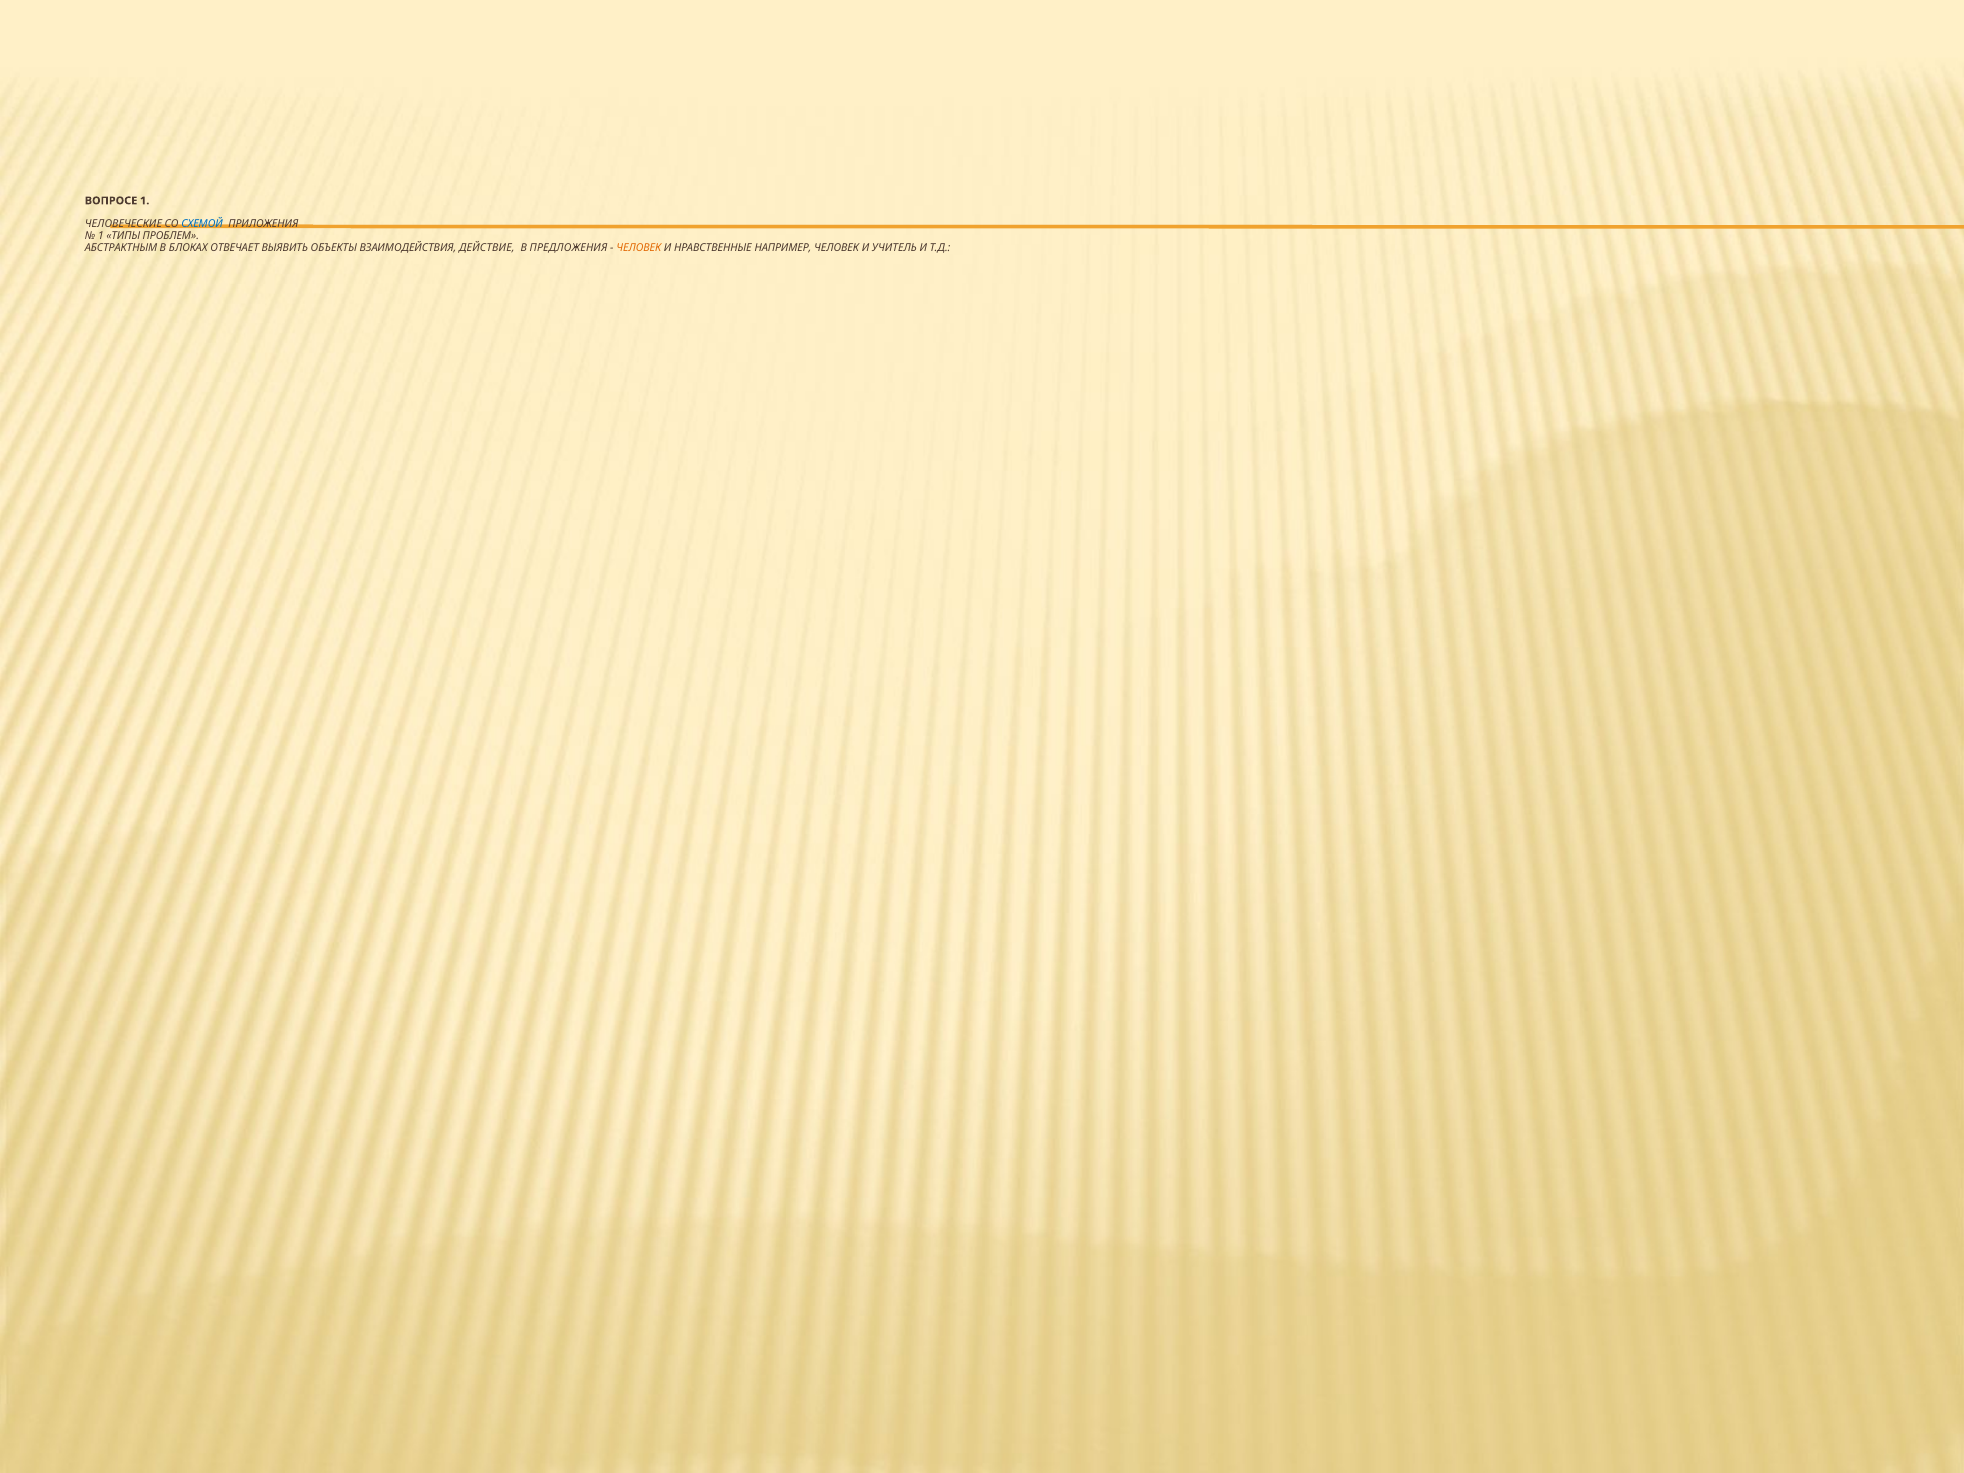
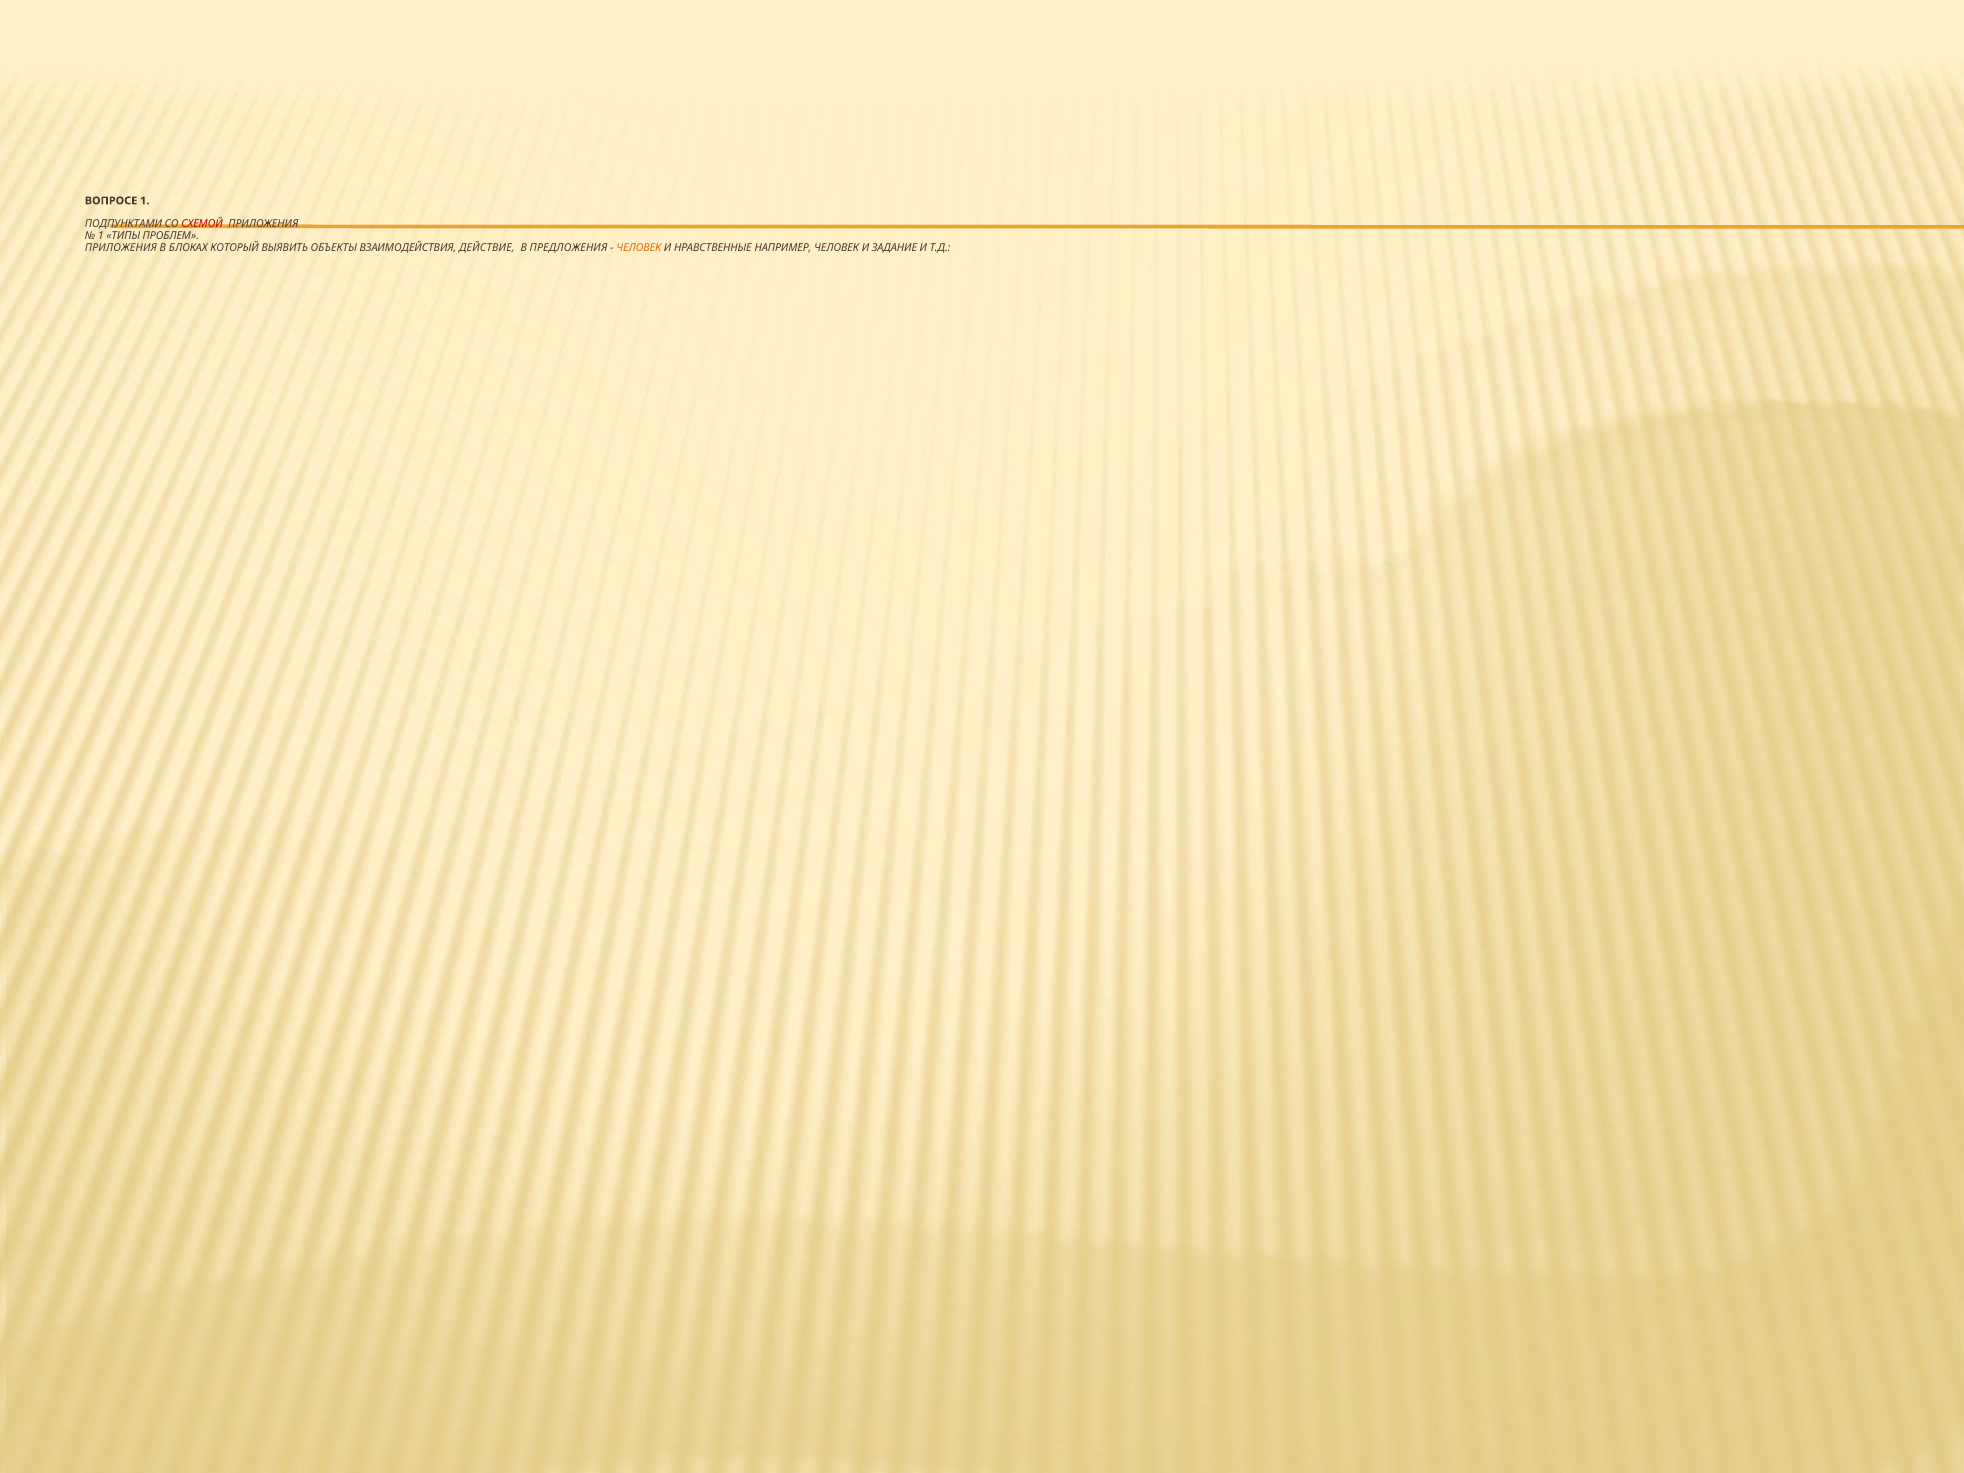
ЧЕЛОВЕЧЕСКИЕ: ЧЕЛОВЕЧЕСКИЕ -> ПОДПУНКТАМИ
СХЕМОЙ colour: blue -> red
АБСТРАКТНЫМ at (121, 248): АБСТРАКТНЫМ -> ПРИЛОЖЕНИЯ
ОТВЕЧАЕТ: ОТВЕЧАЕТ -> КОТОРЫЙ
УЧИТЕЛЬ: УЧИТЕЛЬ -> ЗАДАНИЕ
